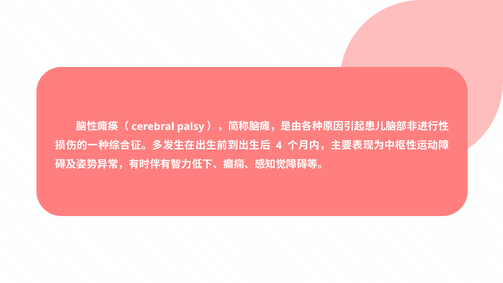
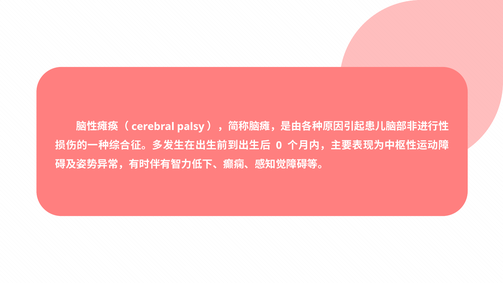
4: 4 -> 0
